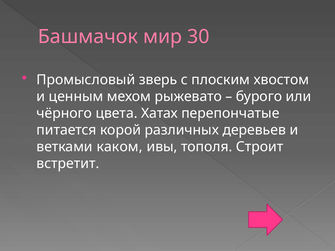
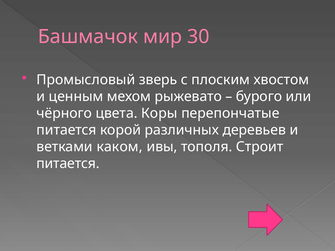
Хатах: Хатах -> Коры
встретит at (68, 164): встретит -> питается
